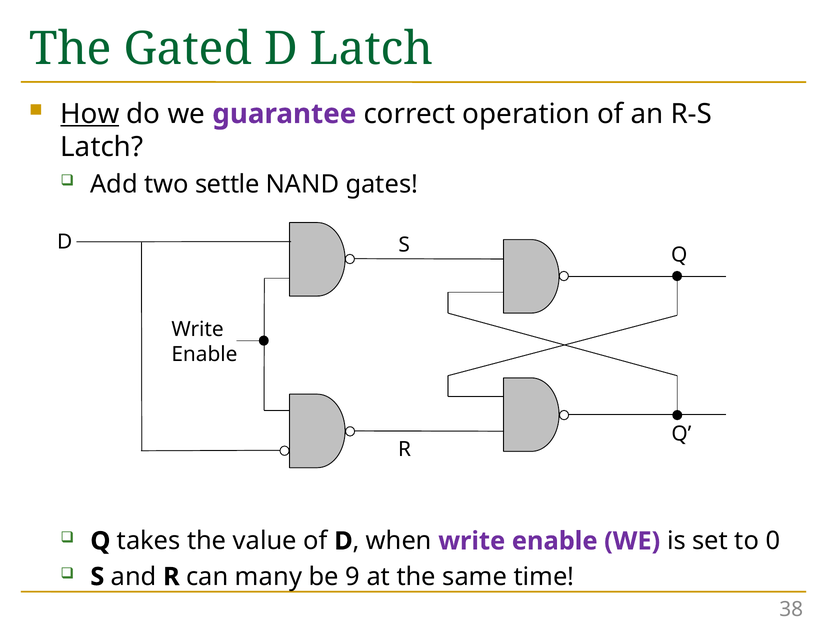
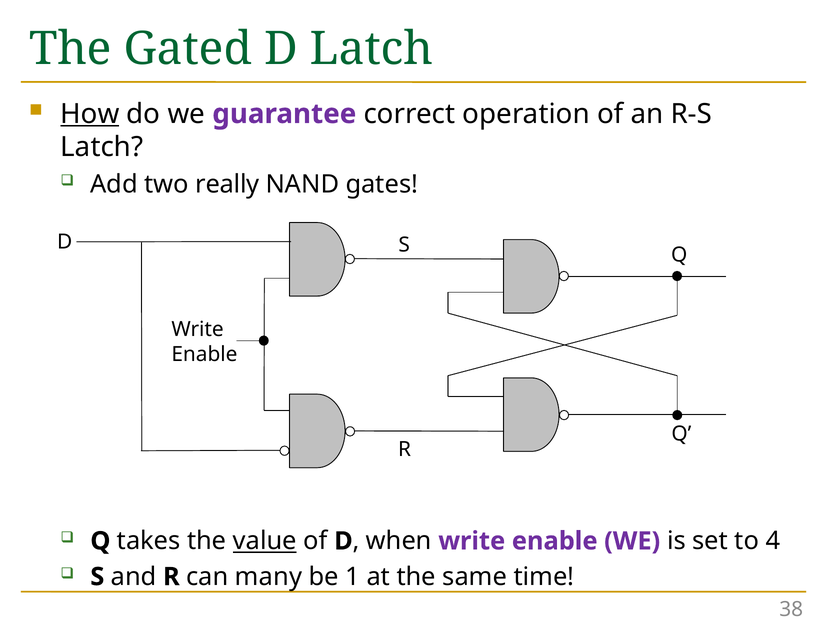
settle: settle -> really
value underline: none -> present
0: 0 -> 4
9: 9 -> 1
